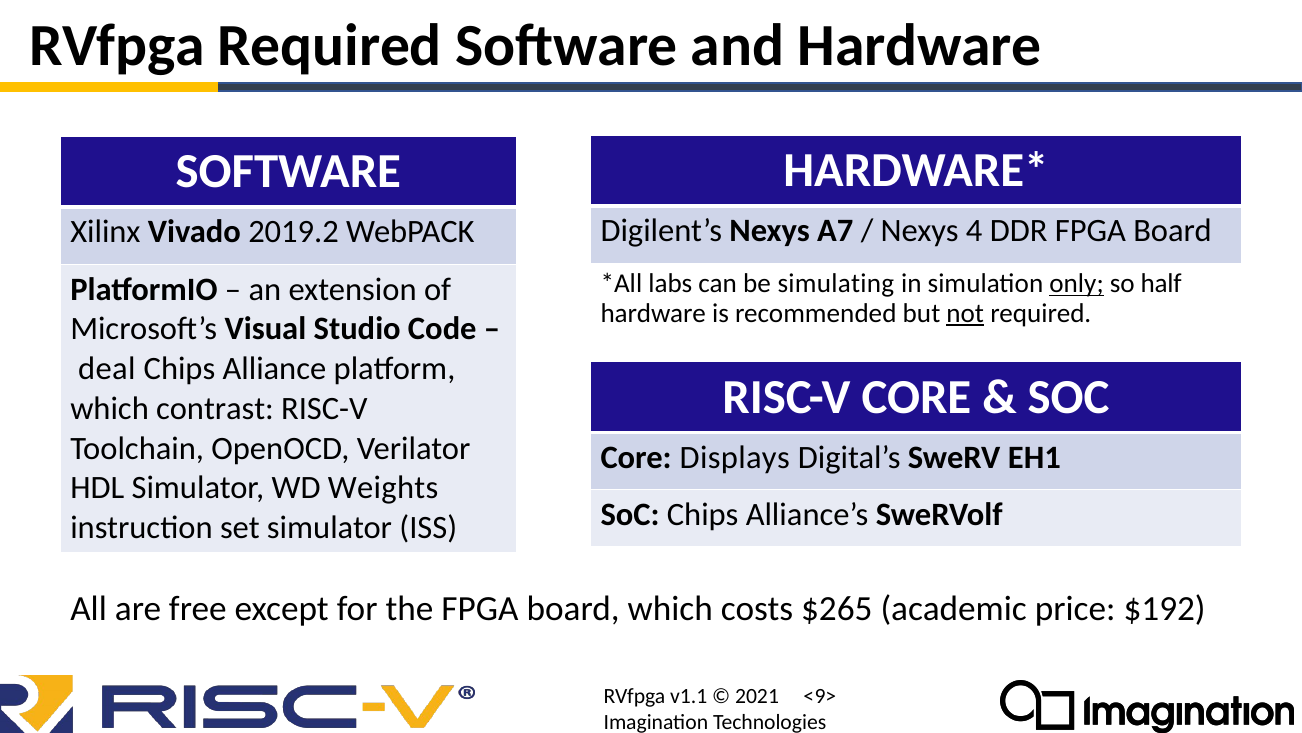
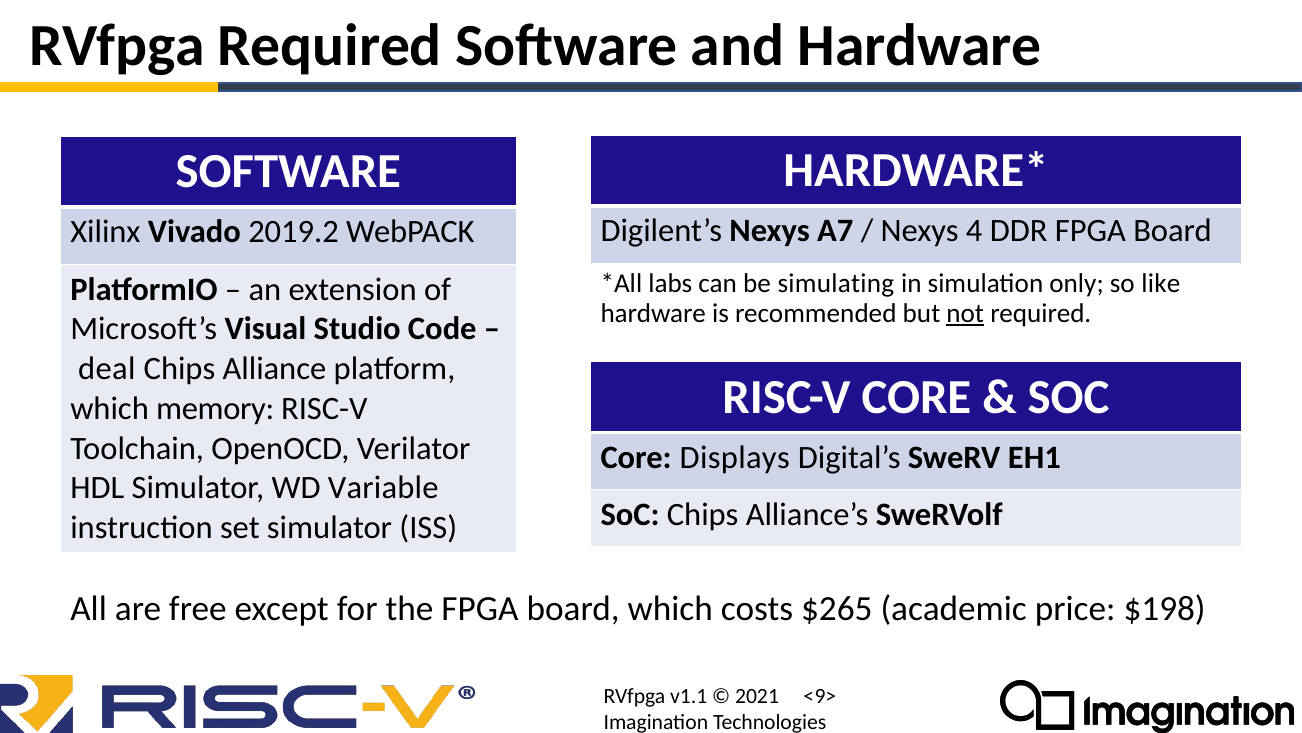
only underline: present -> none
half: half -> like
contrast: contrast -> memory
Weights: Weights -> Variable
$192: $192 -> $198
